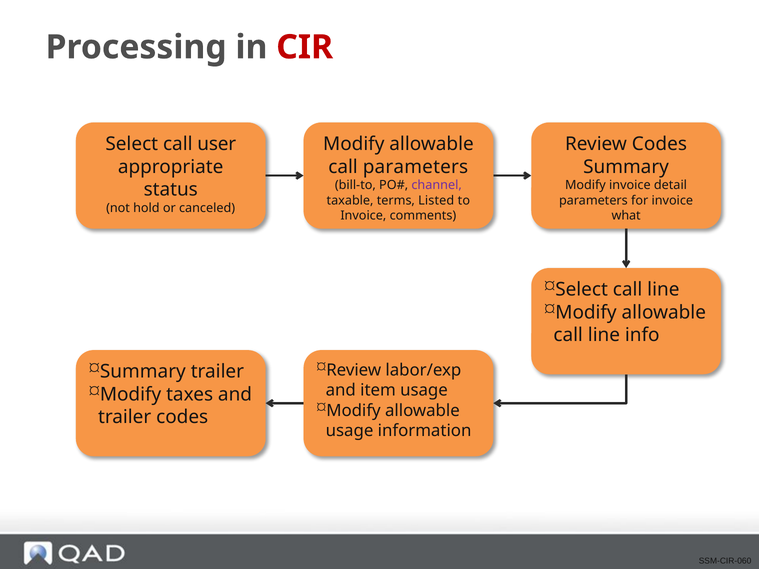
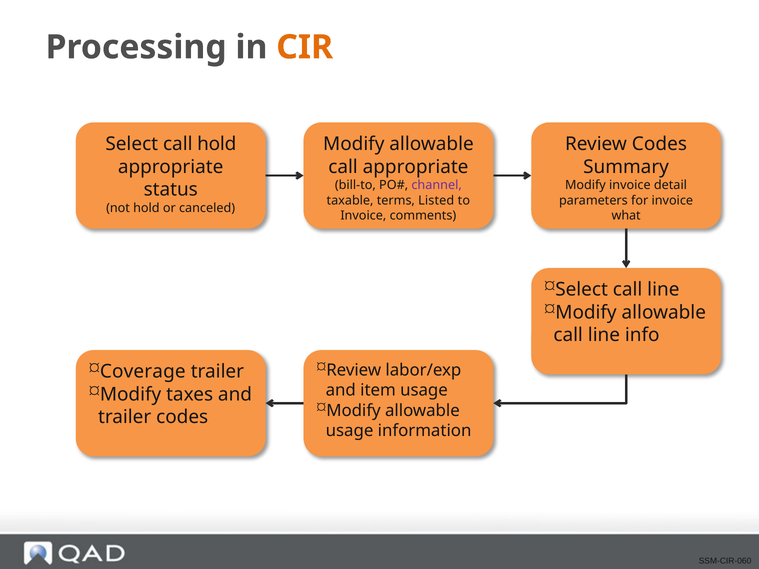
CIR colour: red -> orange
call user: user -> hold
call parameters: parameters -> appropriate
Summary at (143, 372): Summary -> Coverage
